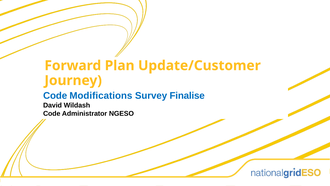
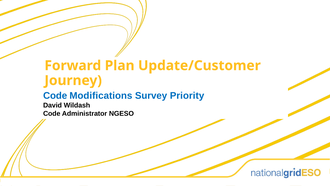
Finalise: Finalise -> Priority
